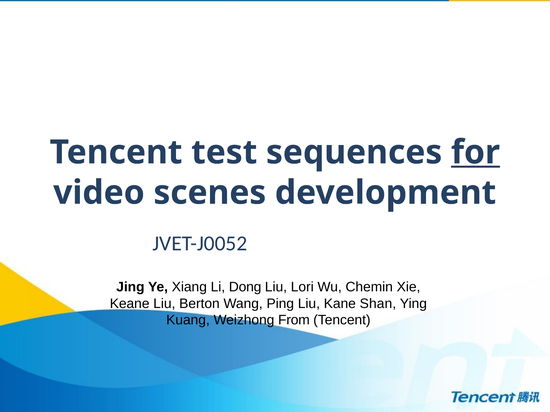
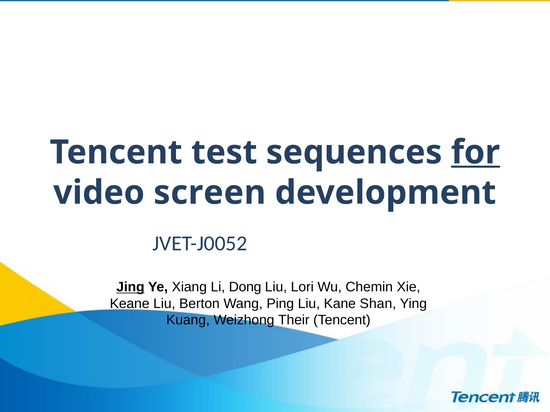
scenes: scenes -> screen
Jing underline: none -> present
From: From -> Their
